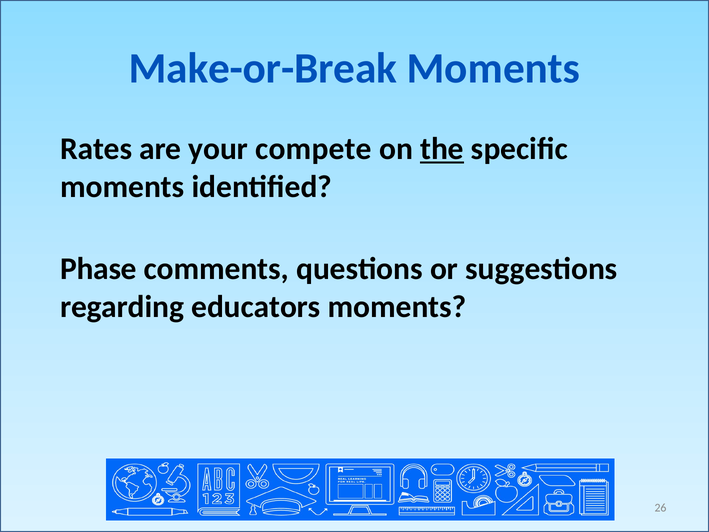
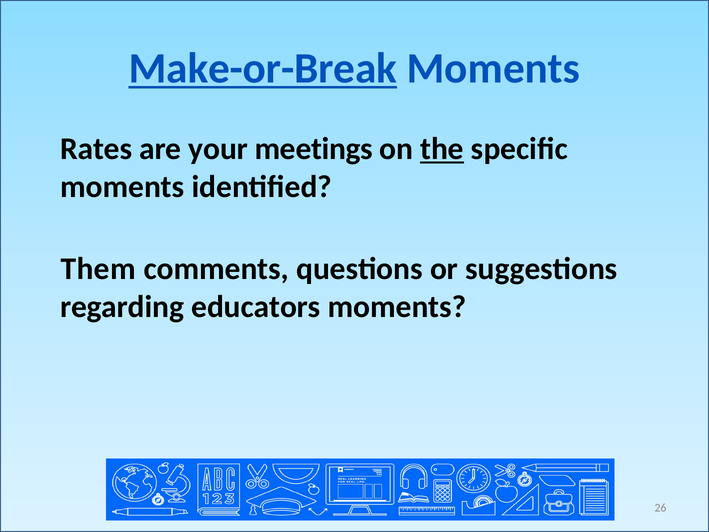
Make-or-Break underline: none -> present
compete: compete -> meetings
Phase: Phase -> Them
